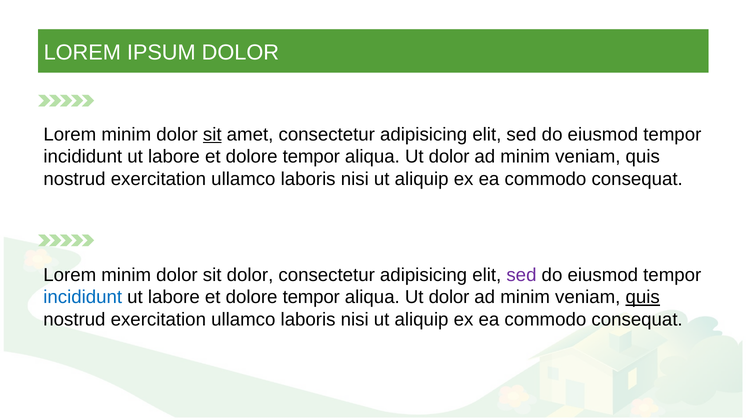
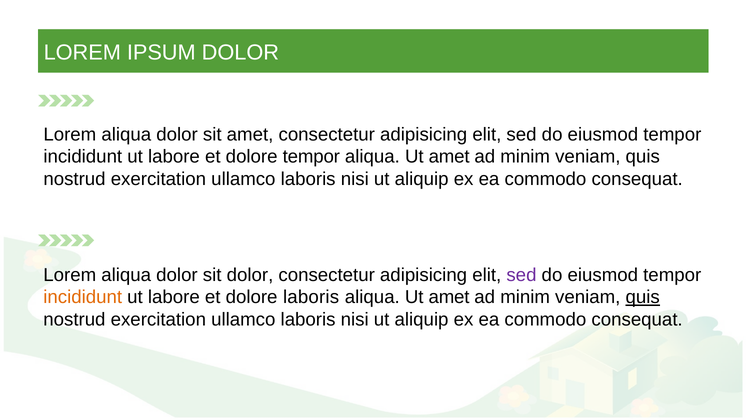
minim at (126, 134): minim -> aliqua
sit at (212, 134) underline: present -> none
dolor at (449, 157): dolor -> amet
minim at (126, 275): minim -> aliqua
incididunt at (83, 297) colour: blue -> orange
tempor at (311, 297): tempor -> laboris
dolor at (449, 297): dolor -> amet
